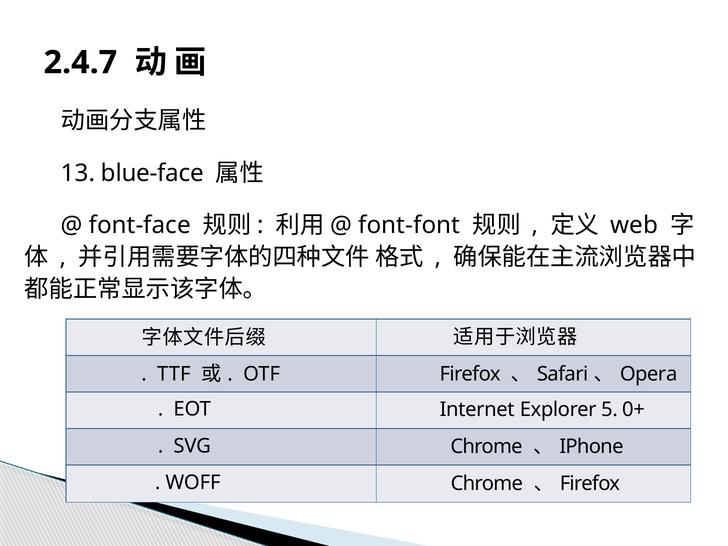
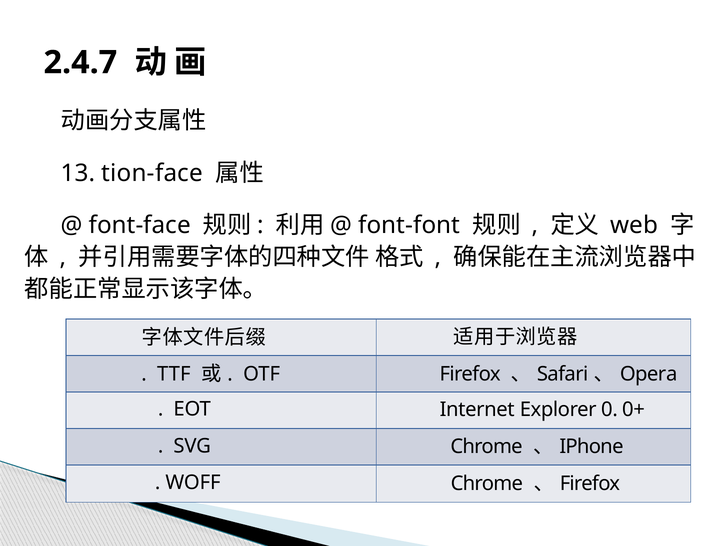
blue-face: blue-face -> tion-face
5: 5 -> 0
